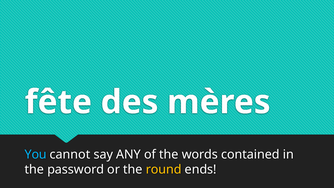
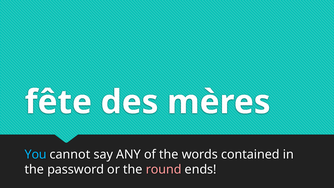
round colour: yellow -> pink
